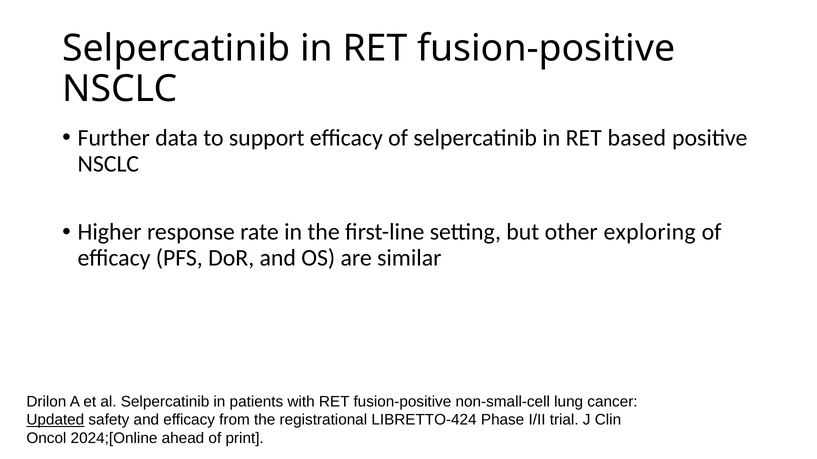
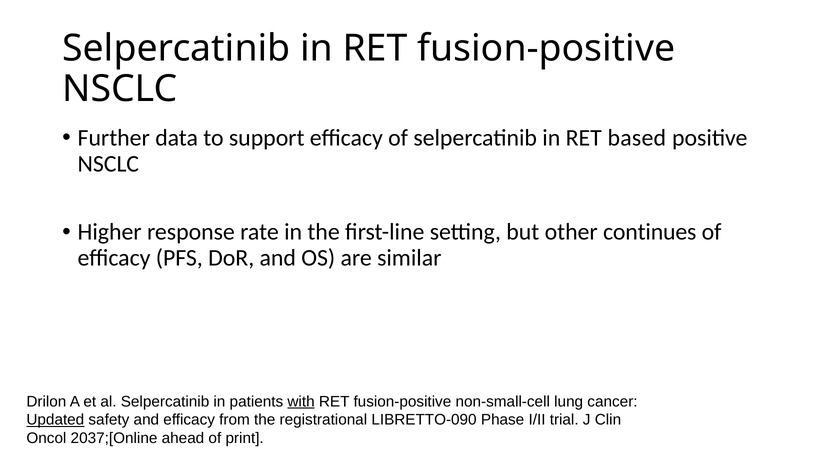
exploring: exploring -> continues
with underline: none -> present
LIBRETTO-424: LIBRETTO-424 -> LIBRETTO-090
2024;[Online: 2024;[Online -> 2037;[Online
